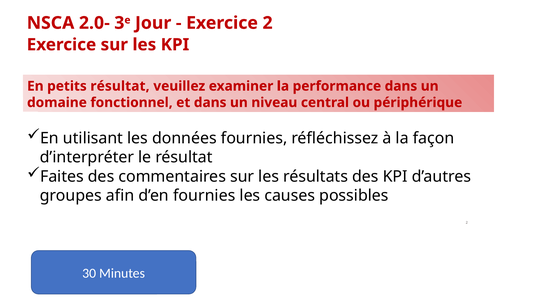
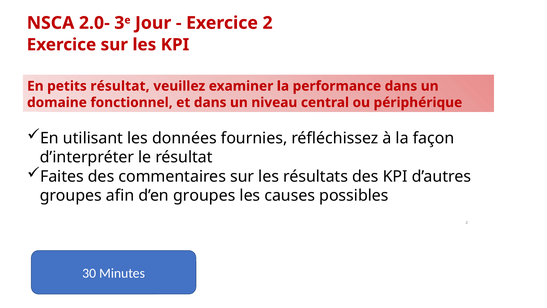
d’en fournies: fournies -> groupes
